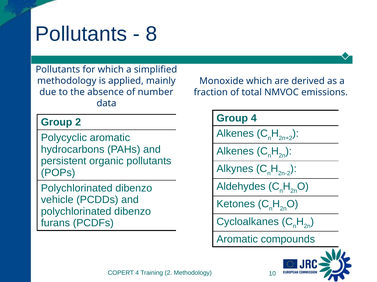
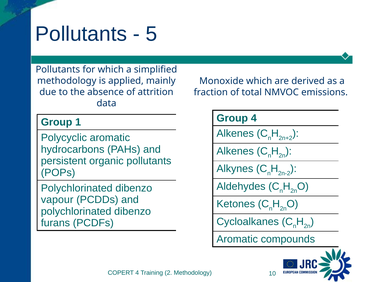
8: 8 -> 5
number: number -> attrition
Group 2: 2 -> 1
vehicle: vehicle -> vapour
